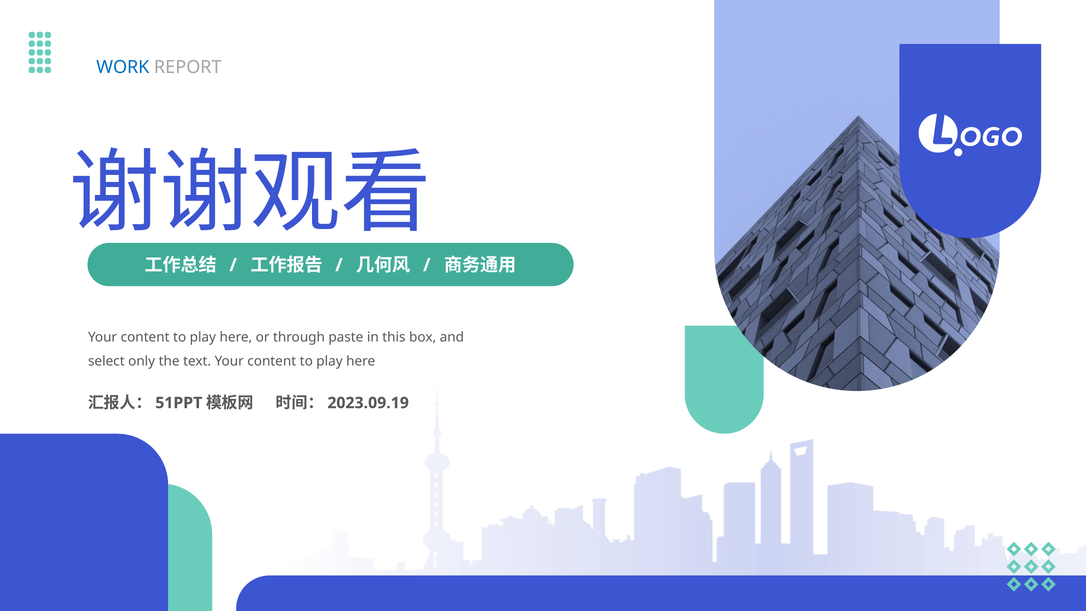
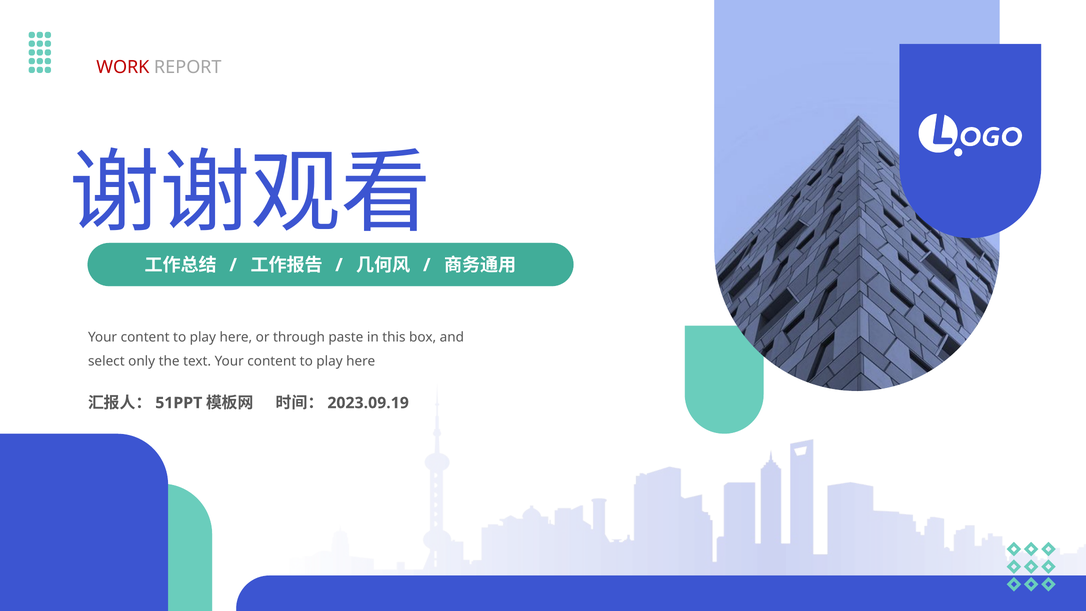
WORK colour: blue -> red
